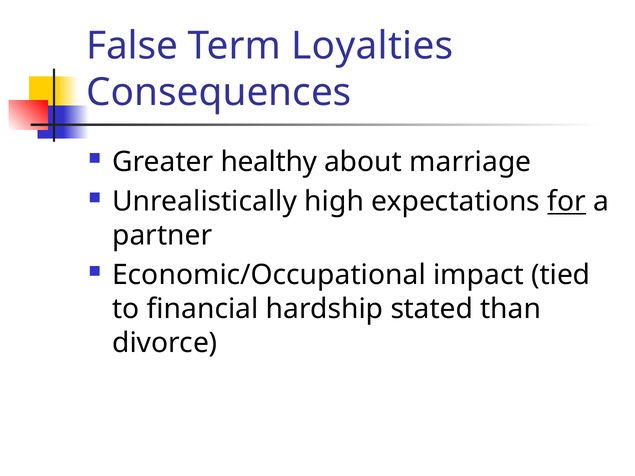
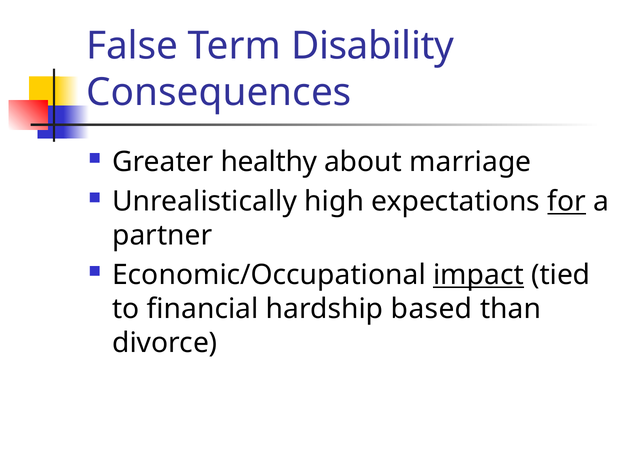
Loyalties: Loyalties -> Disability
impact underline: none -> present
stated: stated -> based
